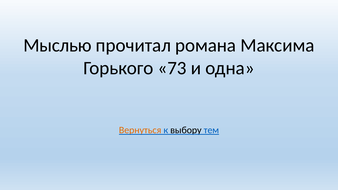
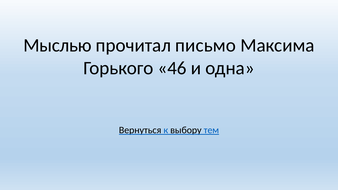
романа: романа -> письмо
73: 73 -> 46
Вернуться colour: orange -> black
